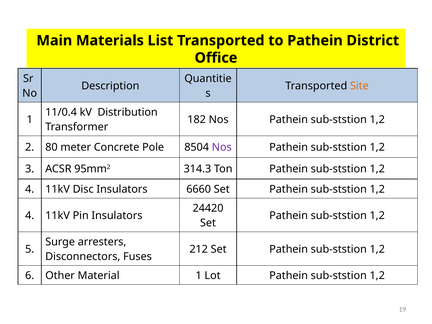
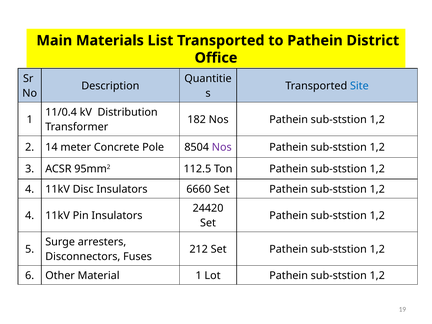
Site colour: orange -> blue
80: 80 -> 14
314.3: 314.3 -> 112.5
